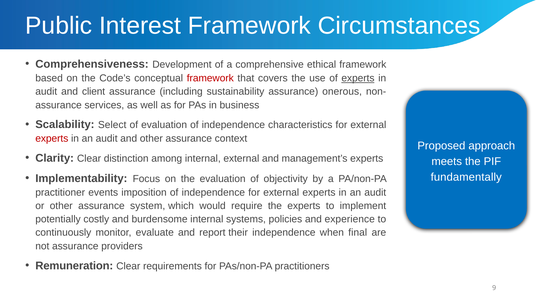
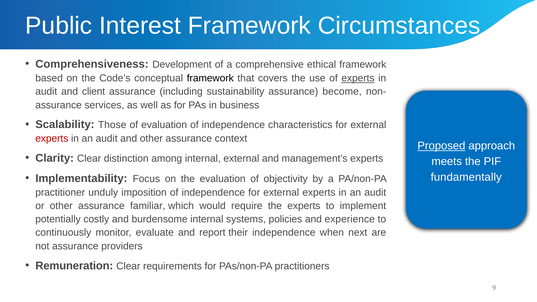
framework at (210, 78) colour: red -> black
onerous: onerous -> become
Select: Select -> Those
Proposed underline: none -> present
events: events -> unduly
system: system -> familiar
final: final -> next
